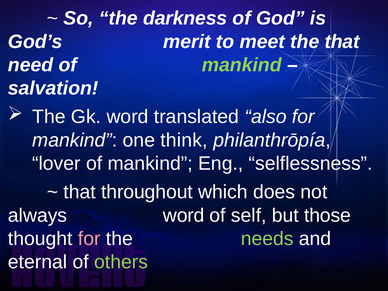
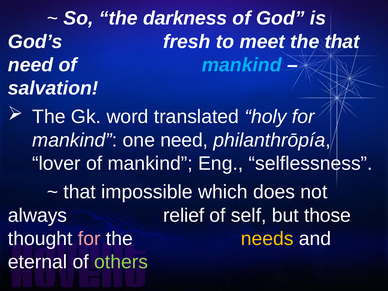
merit: merit -> fresh
mankind at (242, 65) colour: light green -> light blue
also: also -> holy
one think: think -> need
throughout: throughout -> impossible
always word: word -> relief
needs colour: light green -> yellow
